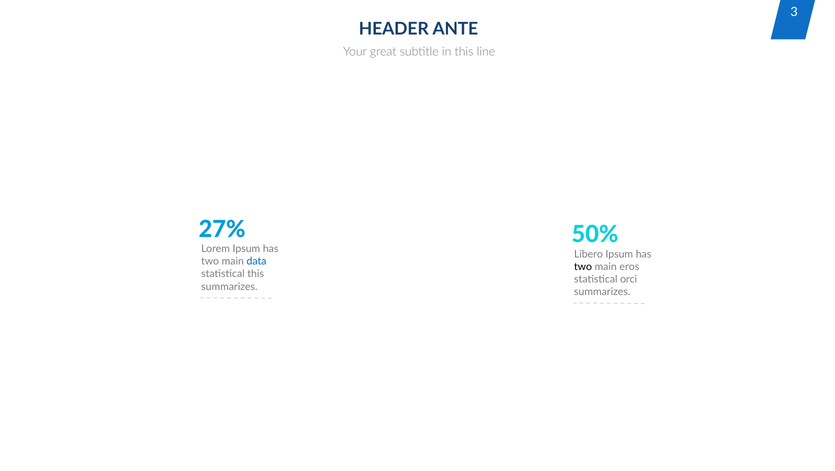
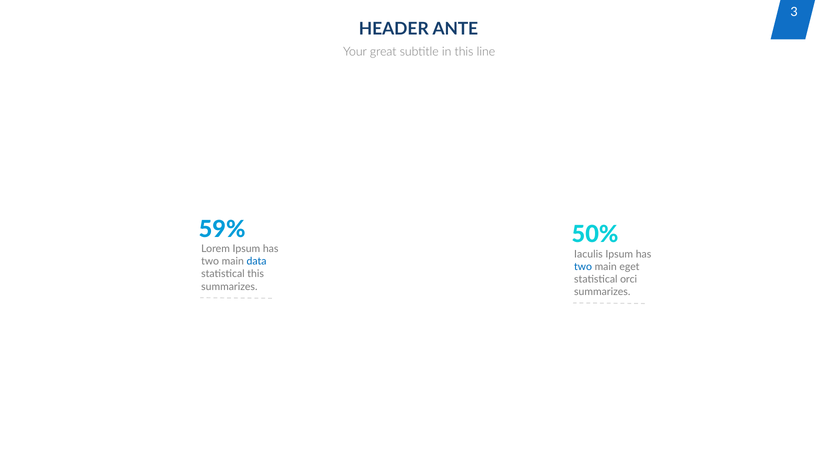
27%: 27% -> 59%
Libero: Libero -> Iaculis
two at (583, 267) colour: black -> blue
eros: eros -> eget
